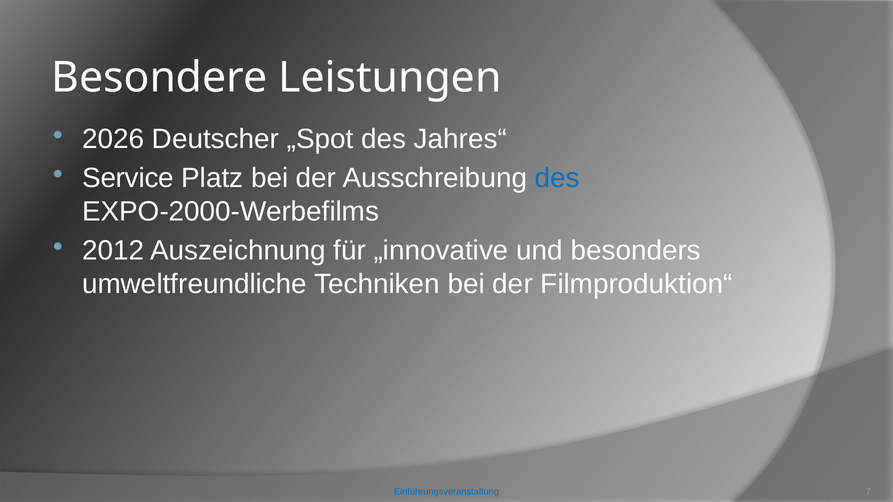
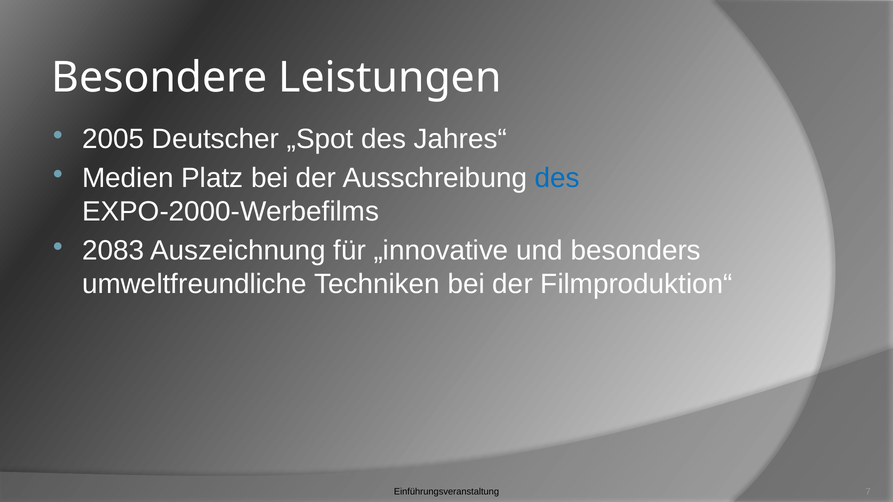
2026: 2026 -> 2005
Service: Service -> Medien
2012: 2012 -> 2083
Einführungsveranstaltung colour: blue -> black
